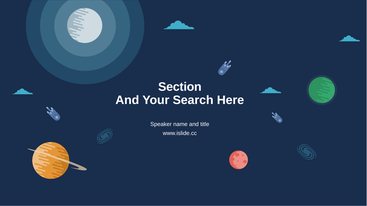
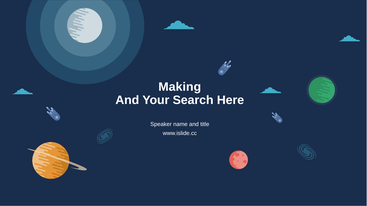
Section: Section -> Making
